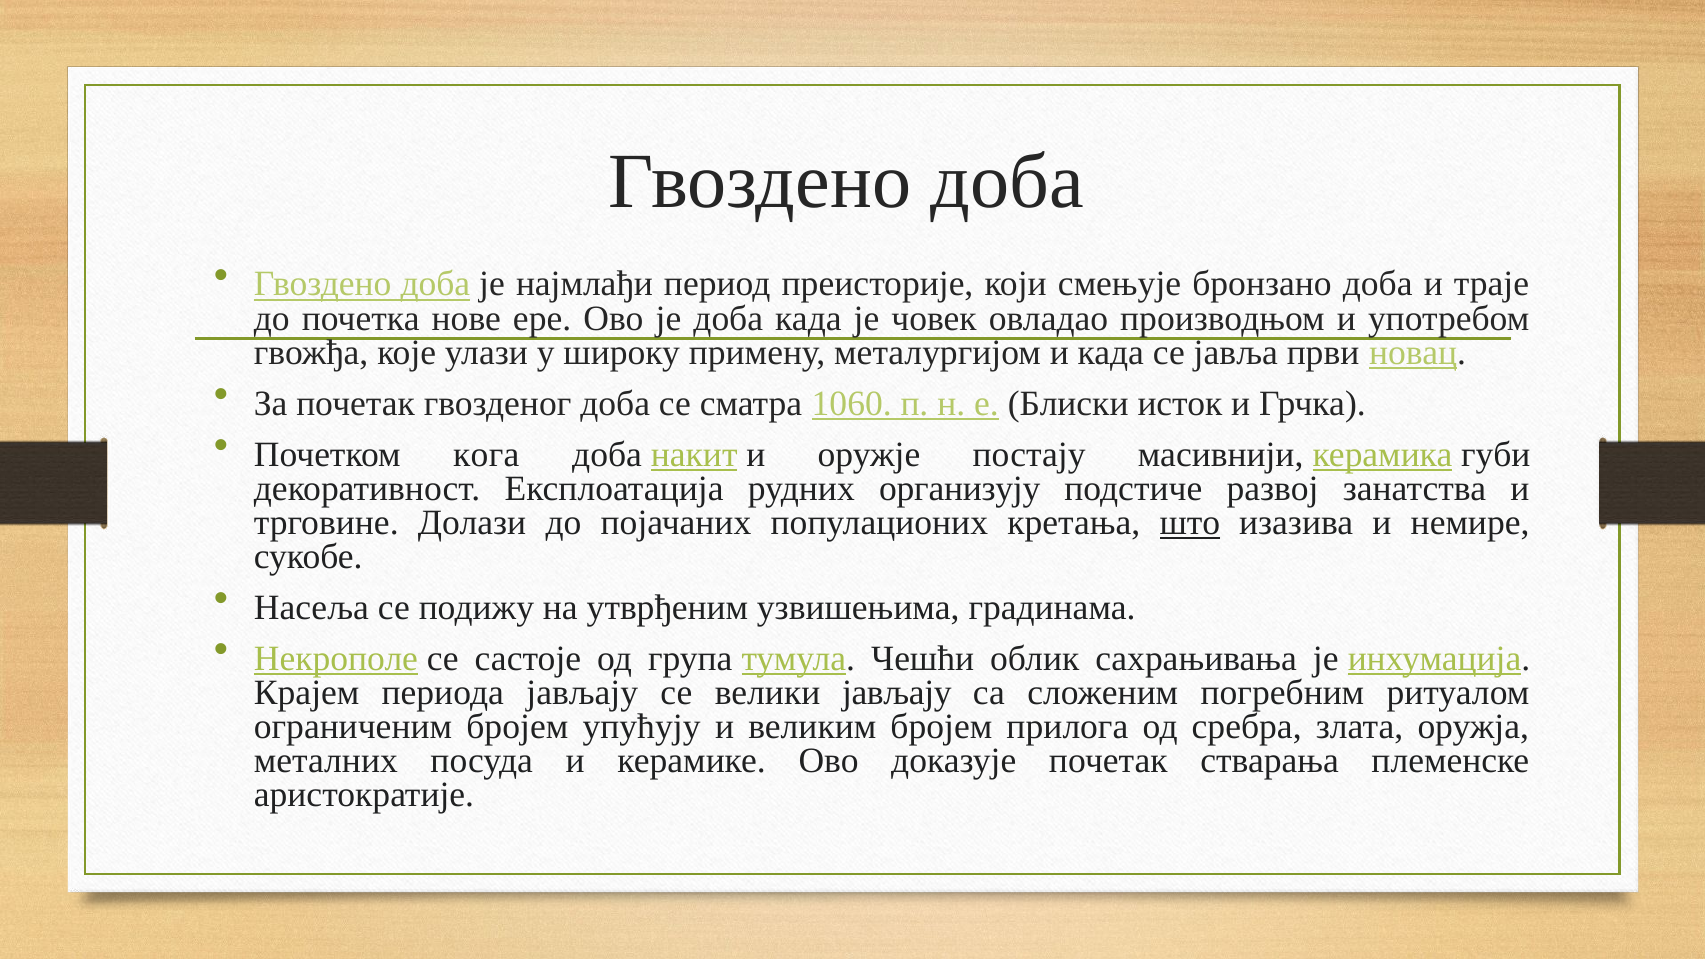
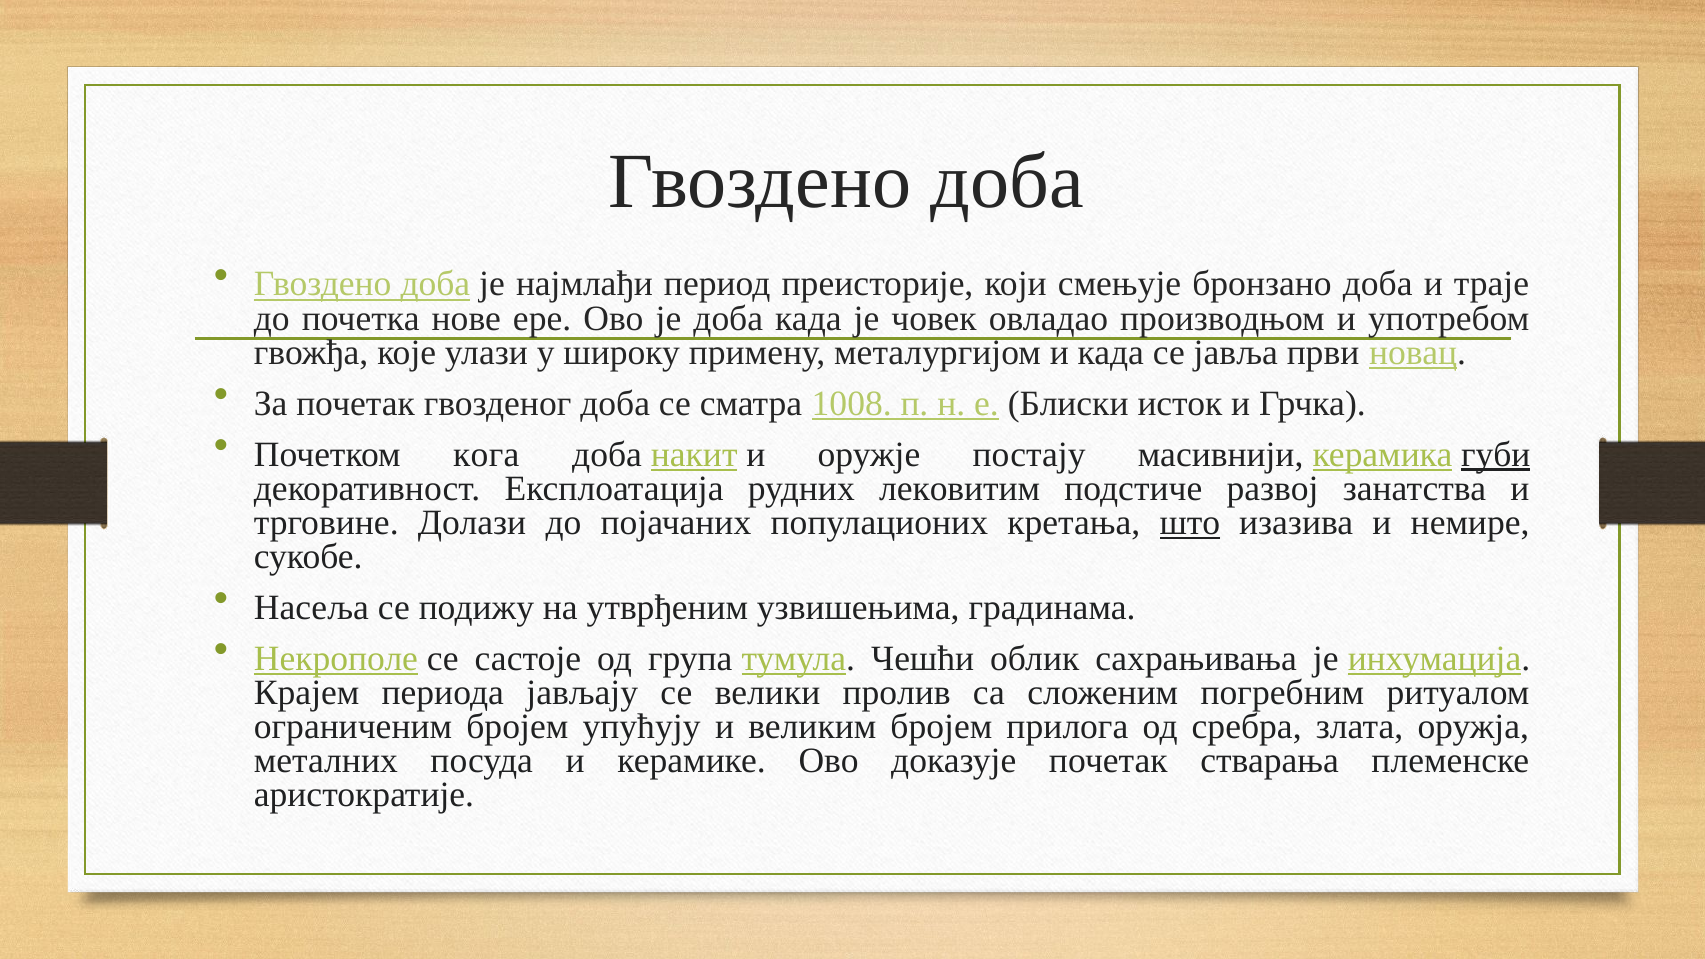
1060: 1060 -> 1008
губи underline: none -> present
организују: организују -> лековитим
велики јављају: јављају -> пролив
